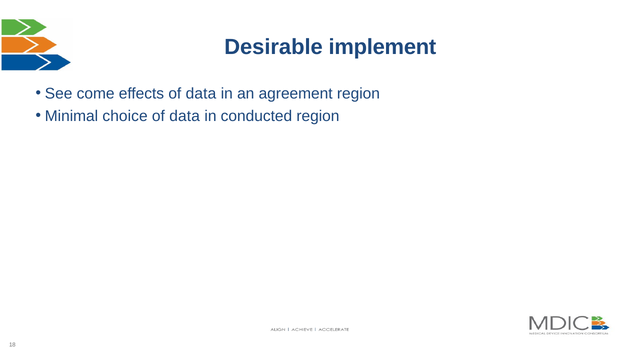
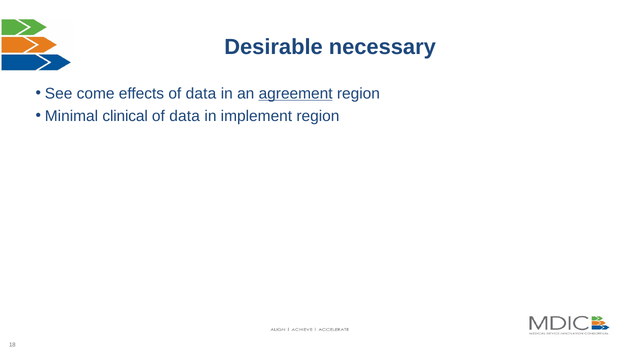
implement: implement -> necessary
agreement underline: none -> present
choice: choice -> clinical
conducted: conducted -> implement
